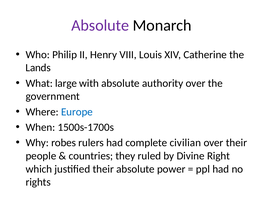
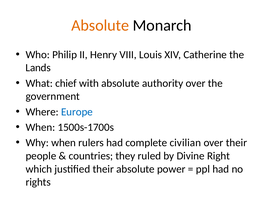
Absolute at (100, 25) colour: purple -> orange
large: large -> chief
Why robes: robes -> when
